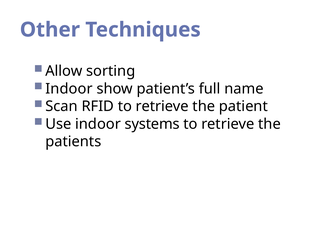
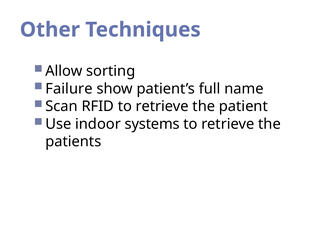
Indoor at (69, 89): Indoor -> Failure
